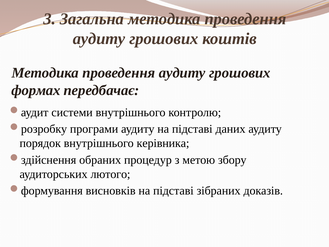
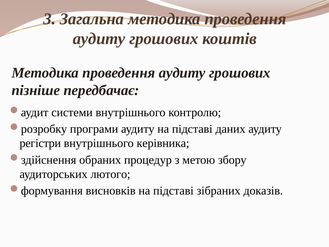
формах: формах -> пізніше
порядок: порядок -> регістри
